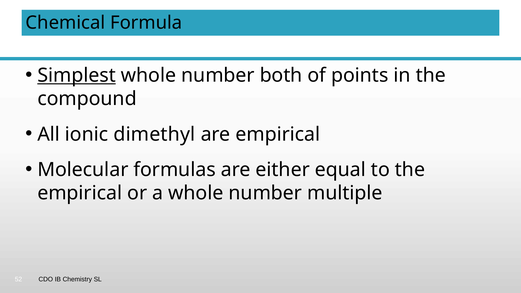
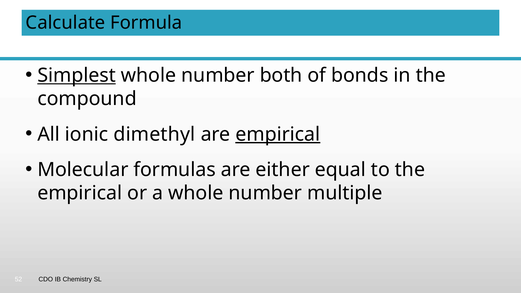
Chemical: Chemical -> Calculate
points: points -> bonds
empirical at (278, 134) underline: none -> present
